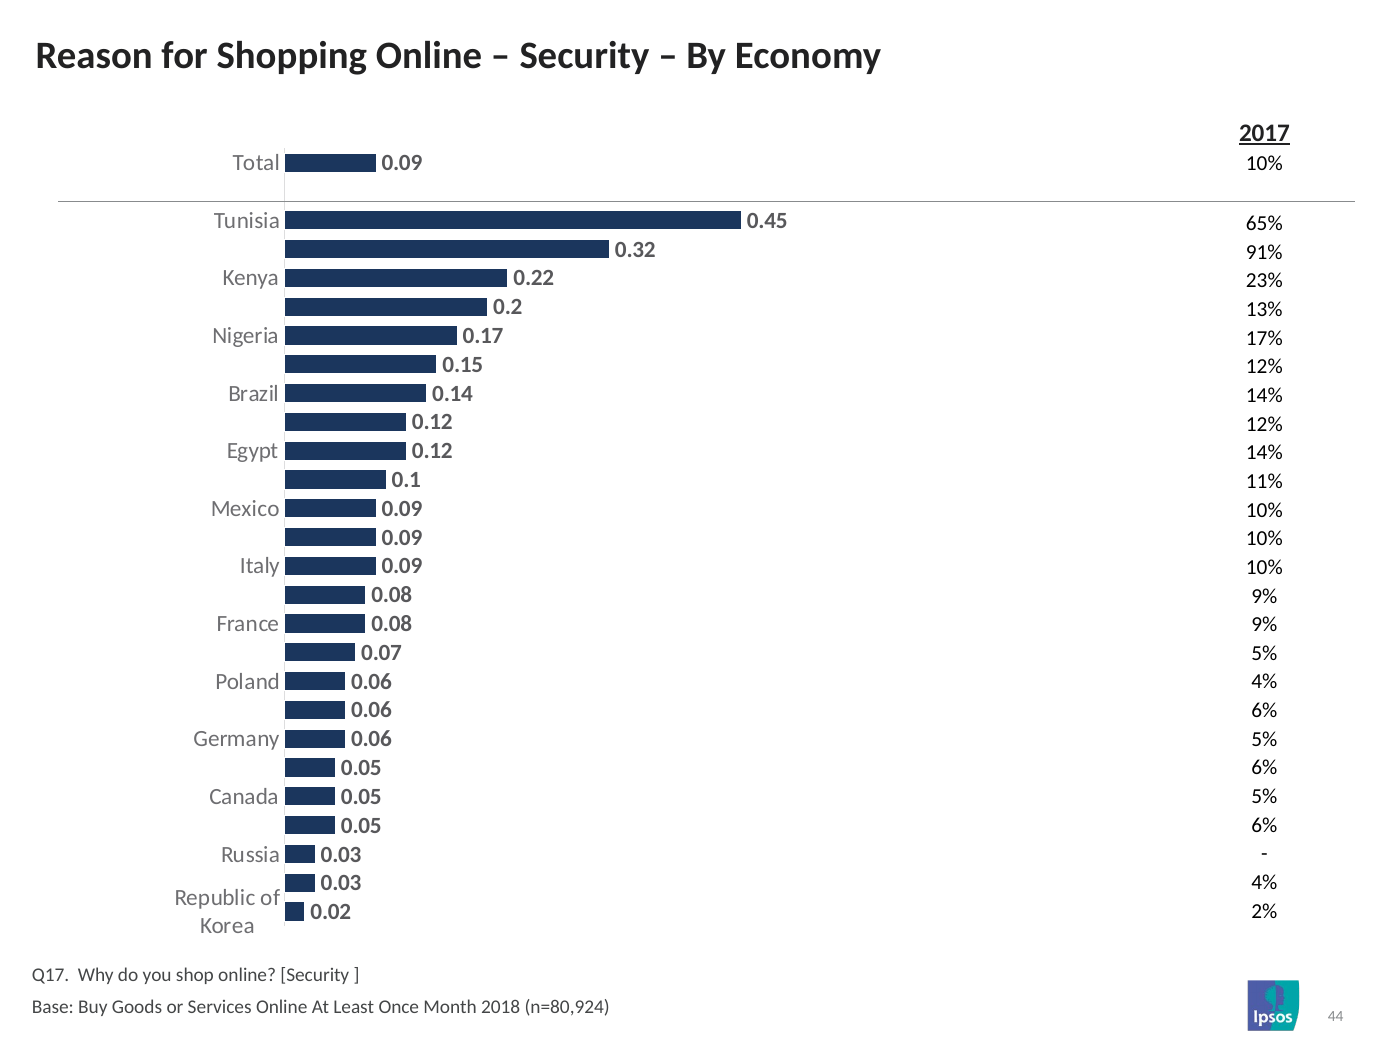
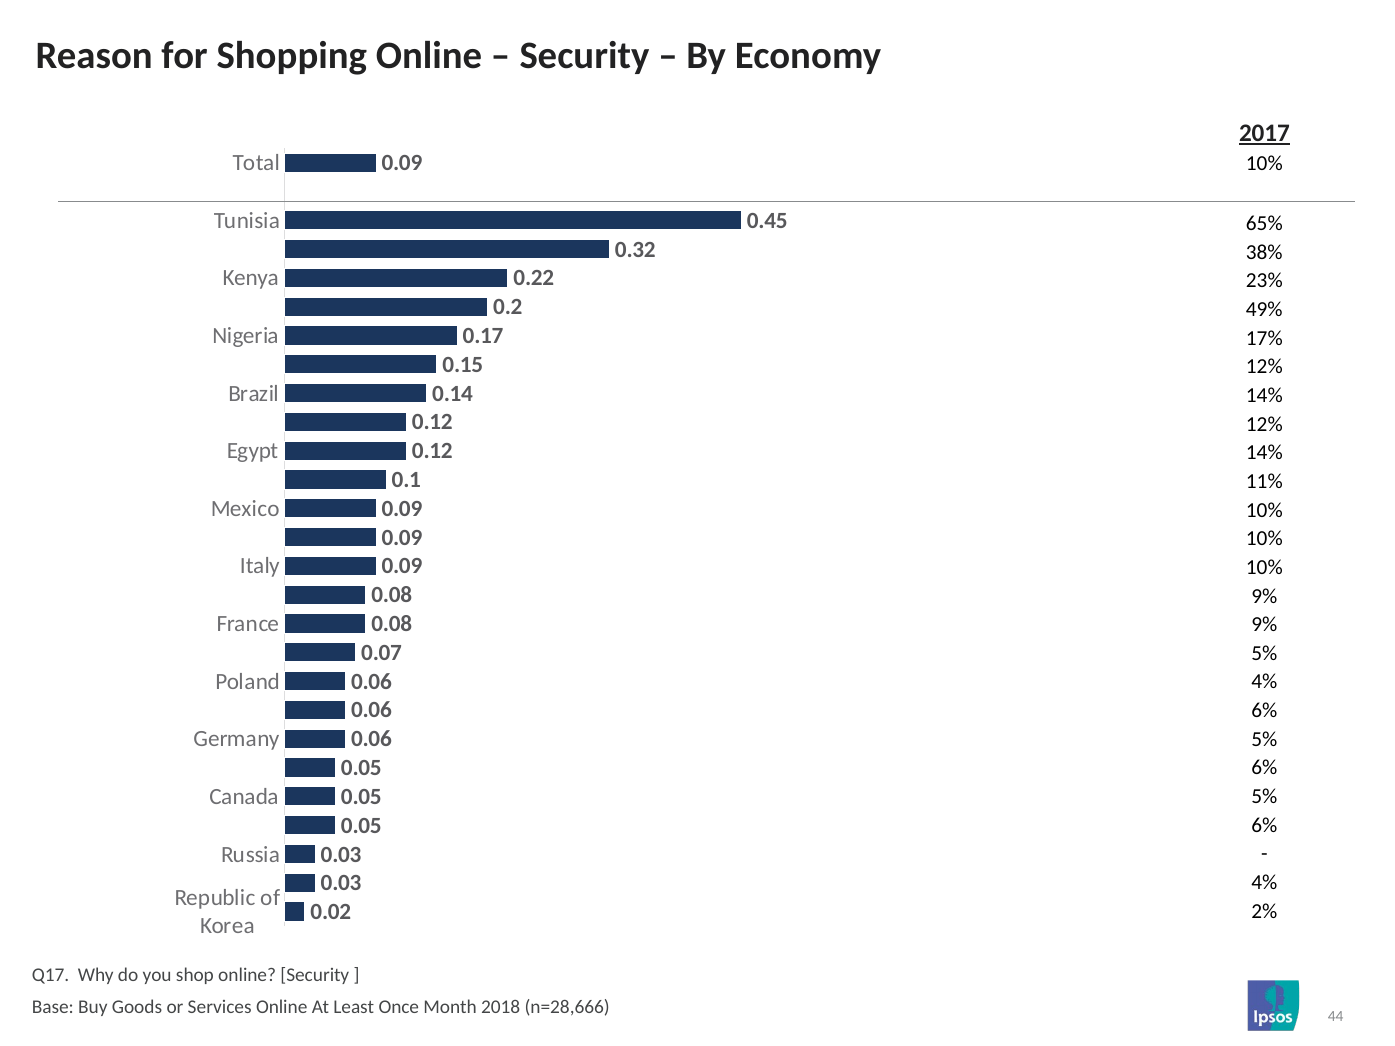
91%: 91% -> 38%
13%: 13% -> 49%
n=80,924: n=80,924 -> n=28,666
